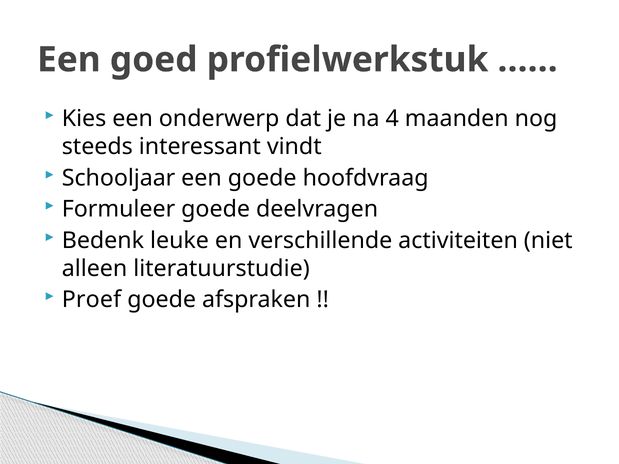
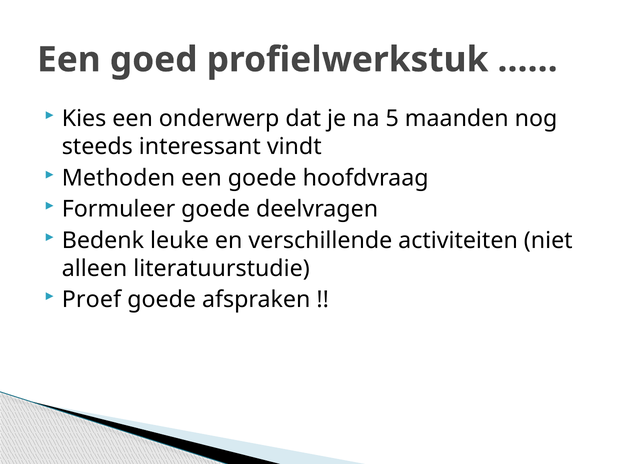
4: 4 -> 5
Schooljaar: Schooljaar -> Methoden
